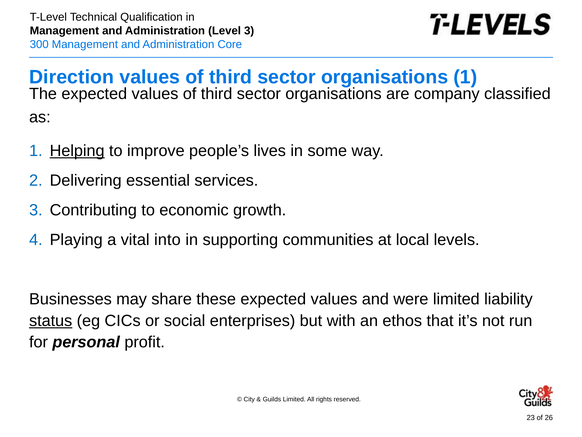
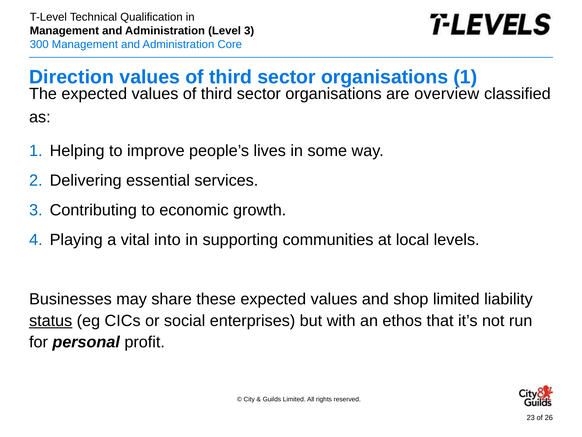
company: company -> overview
Helping underline: present -> none
were: were -> shop
